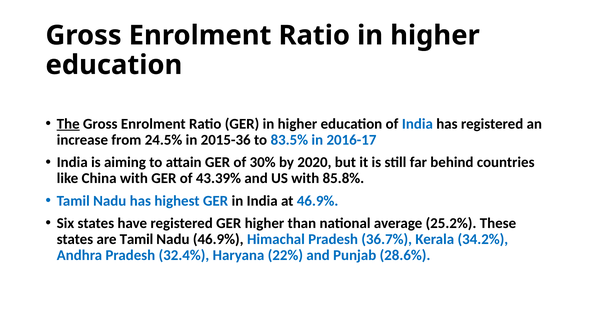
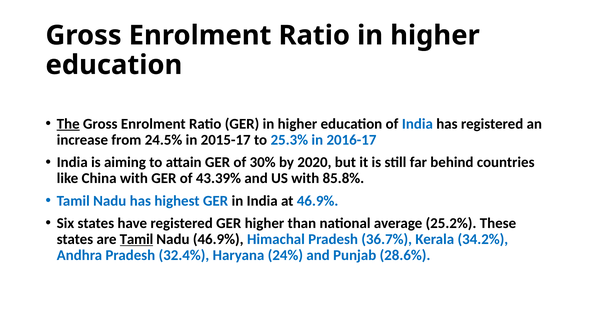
2015-36: 2015-36 -> 2015-17
83.5%: 83.5% -> 25.3%
Tamil at (136, 239) underline: none -> present
22%: 22% -> 24%
